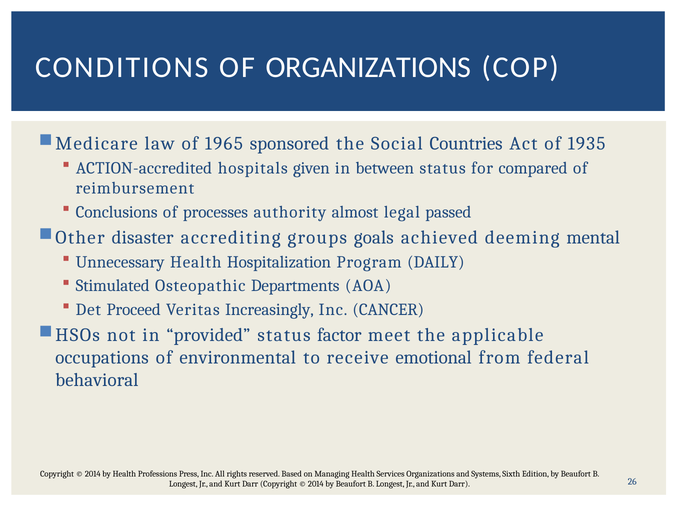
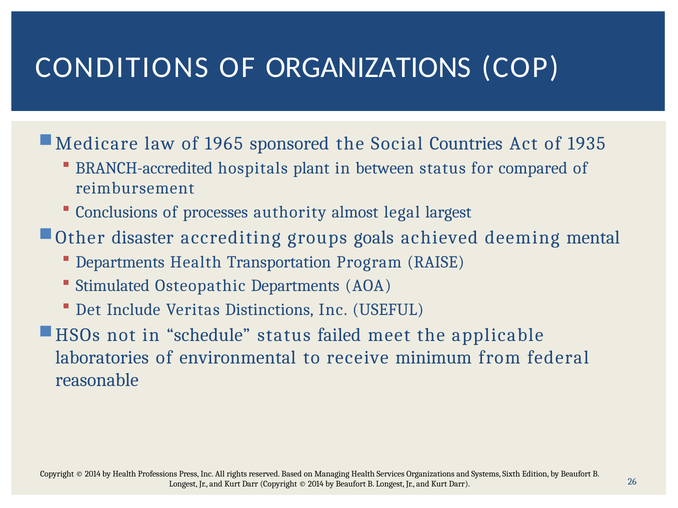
ACTION-accredited: ACTION-accredited -> BRANCH-accredited
given: given -> plant
passed: passed -> largest
Unnecessary at (120, 262): Unnecessary -> Departments
Hospitalization: Hospitalization -> Transportation
DAILY: DAILY -> RAISE
Proceed: Proceed -> Include
Increasingly: Increasingly -> Distinctions
CANCER: CANCER -> USEFUL
provided: provided -> schedule
factor: factor -> failed
occupations: occupations -> laboratories
emotional: emotional -> minimum
behavioral: behavioral -> reasonable
